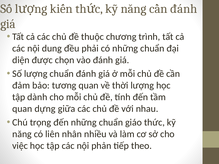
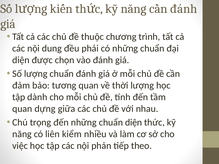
chuẩn giáo: giáo -> diện
nhân: nhân -> kiểm
